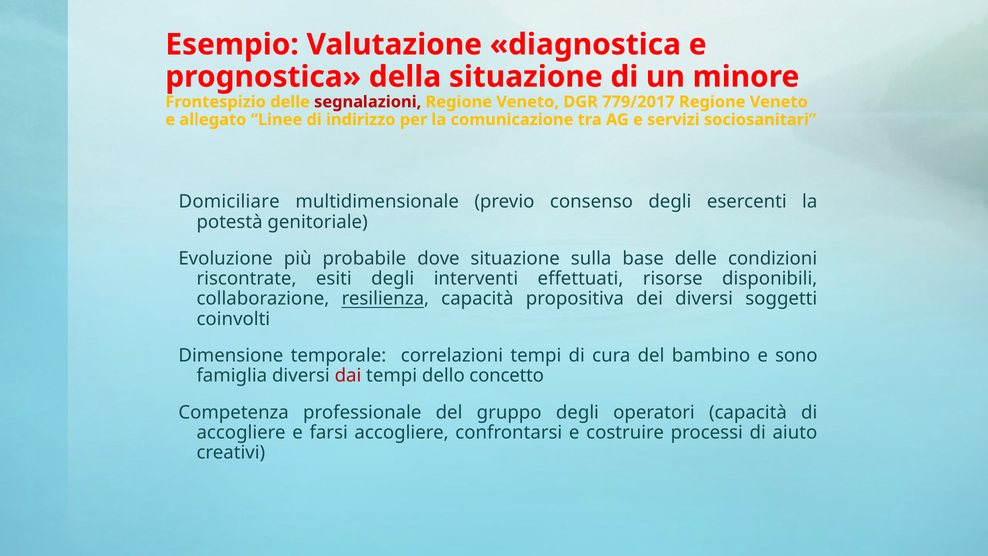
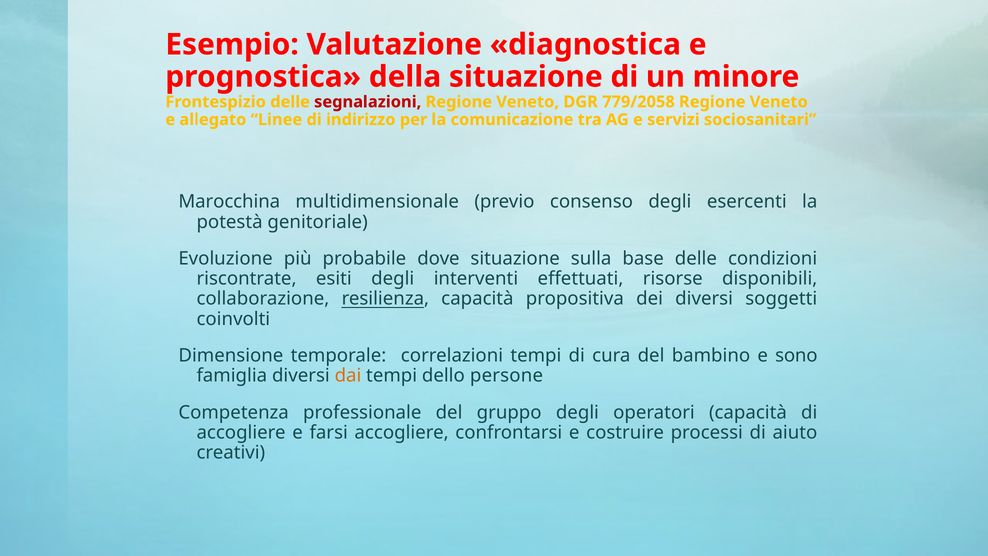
779/2017: 779/2017 -> 779/2058
Domiciliare: Domiciliare -> Marocchina
dai colour: red -> orange
concetto: concetto -> persone
